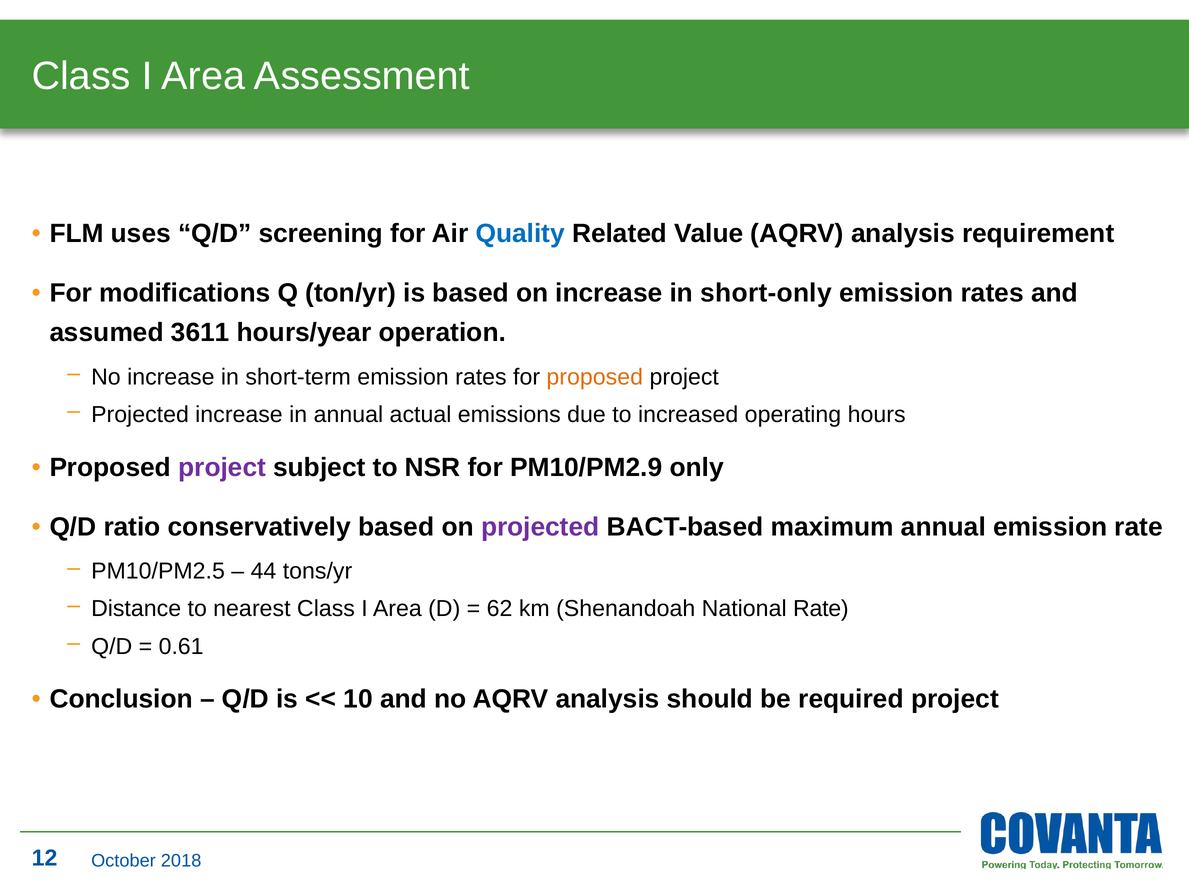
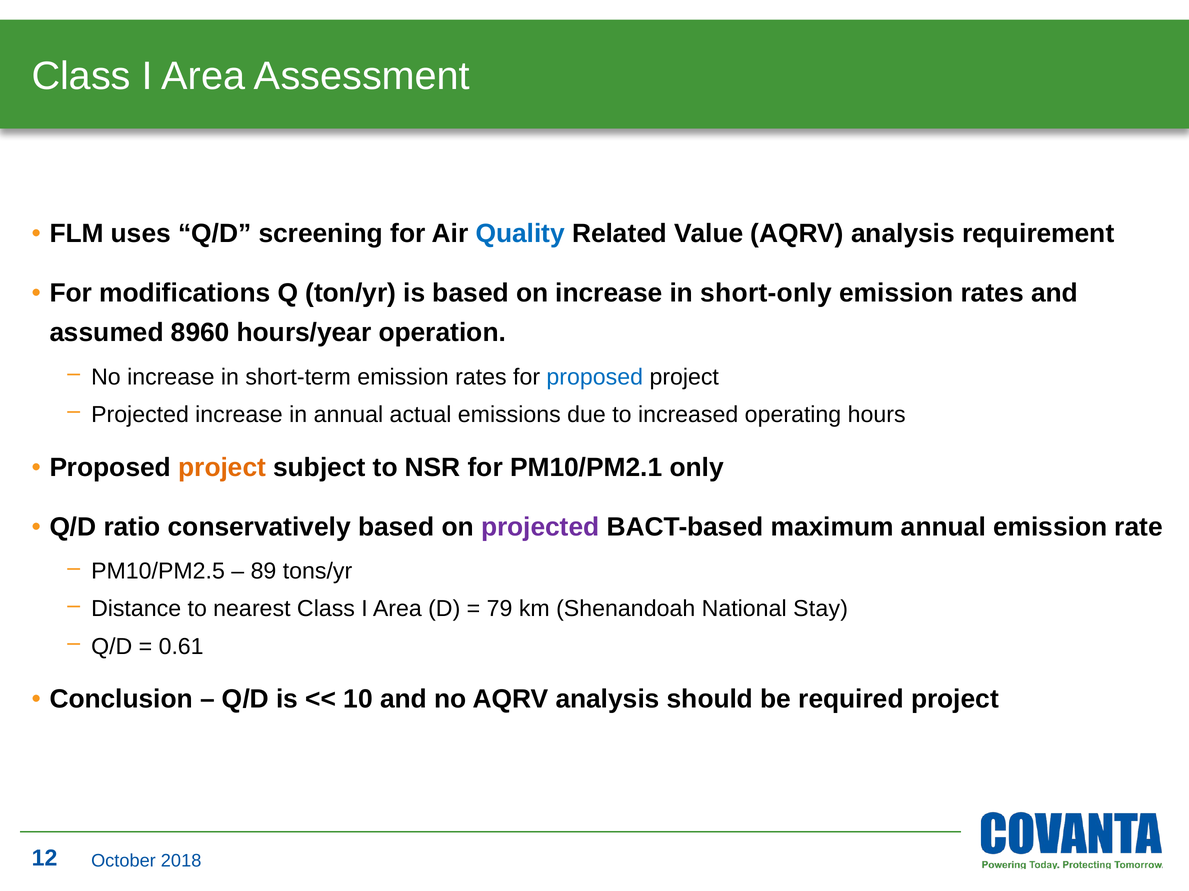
3611: 3611 -> 8960
proposed at (595, 377) colour: orange -> blue
project at (222, 468) colour: purple -> orange
PM10/PM2.9: PM10/PM2.9 -> PM10/PM2.1
44: 44 -> 89
62: 62 -> 79
National Rate: Rate -> Stay
